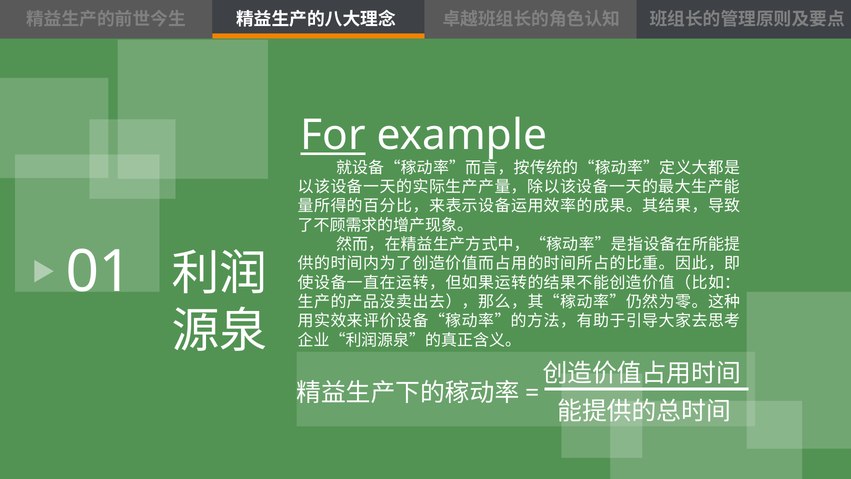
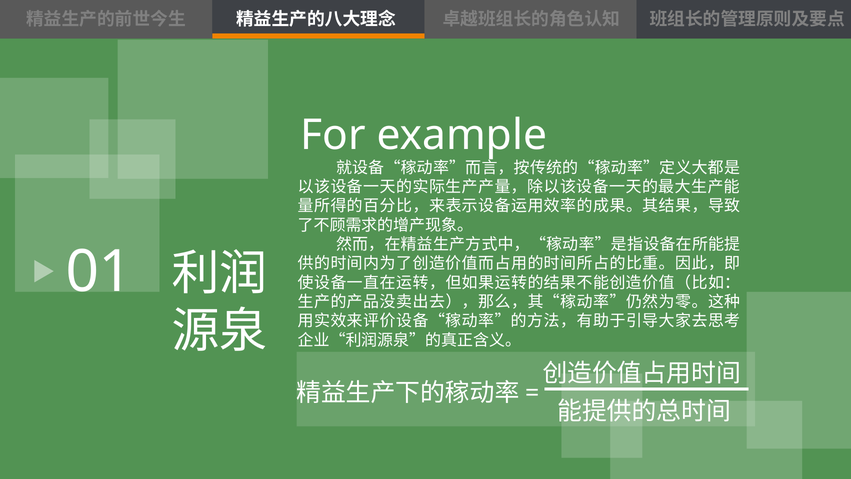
For underline: present -> none
